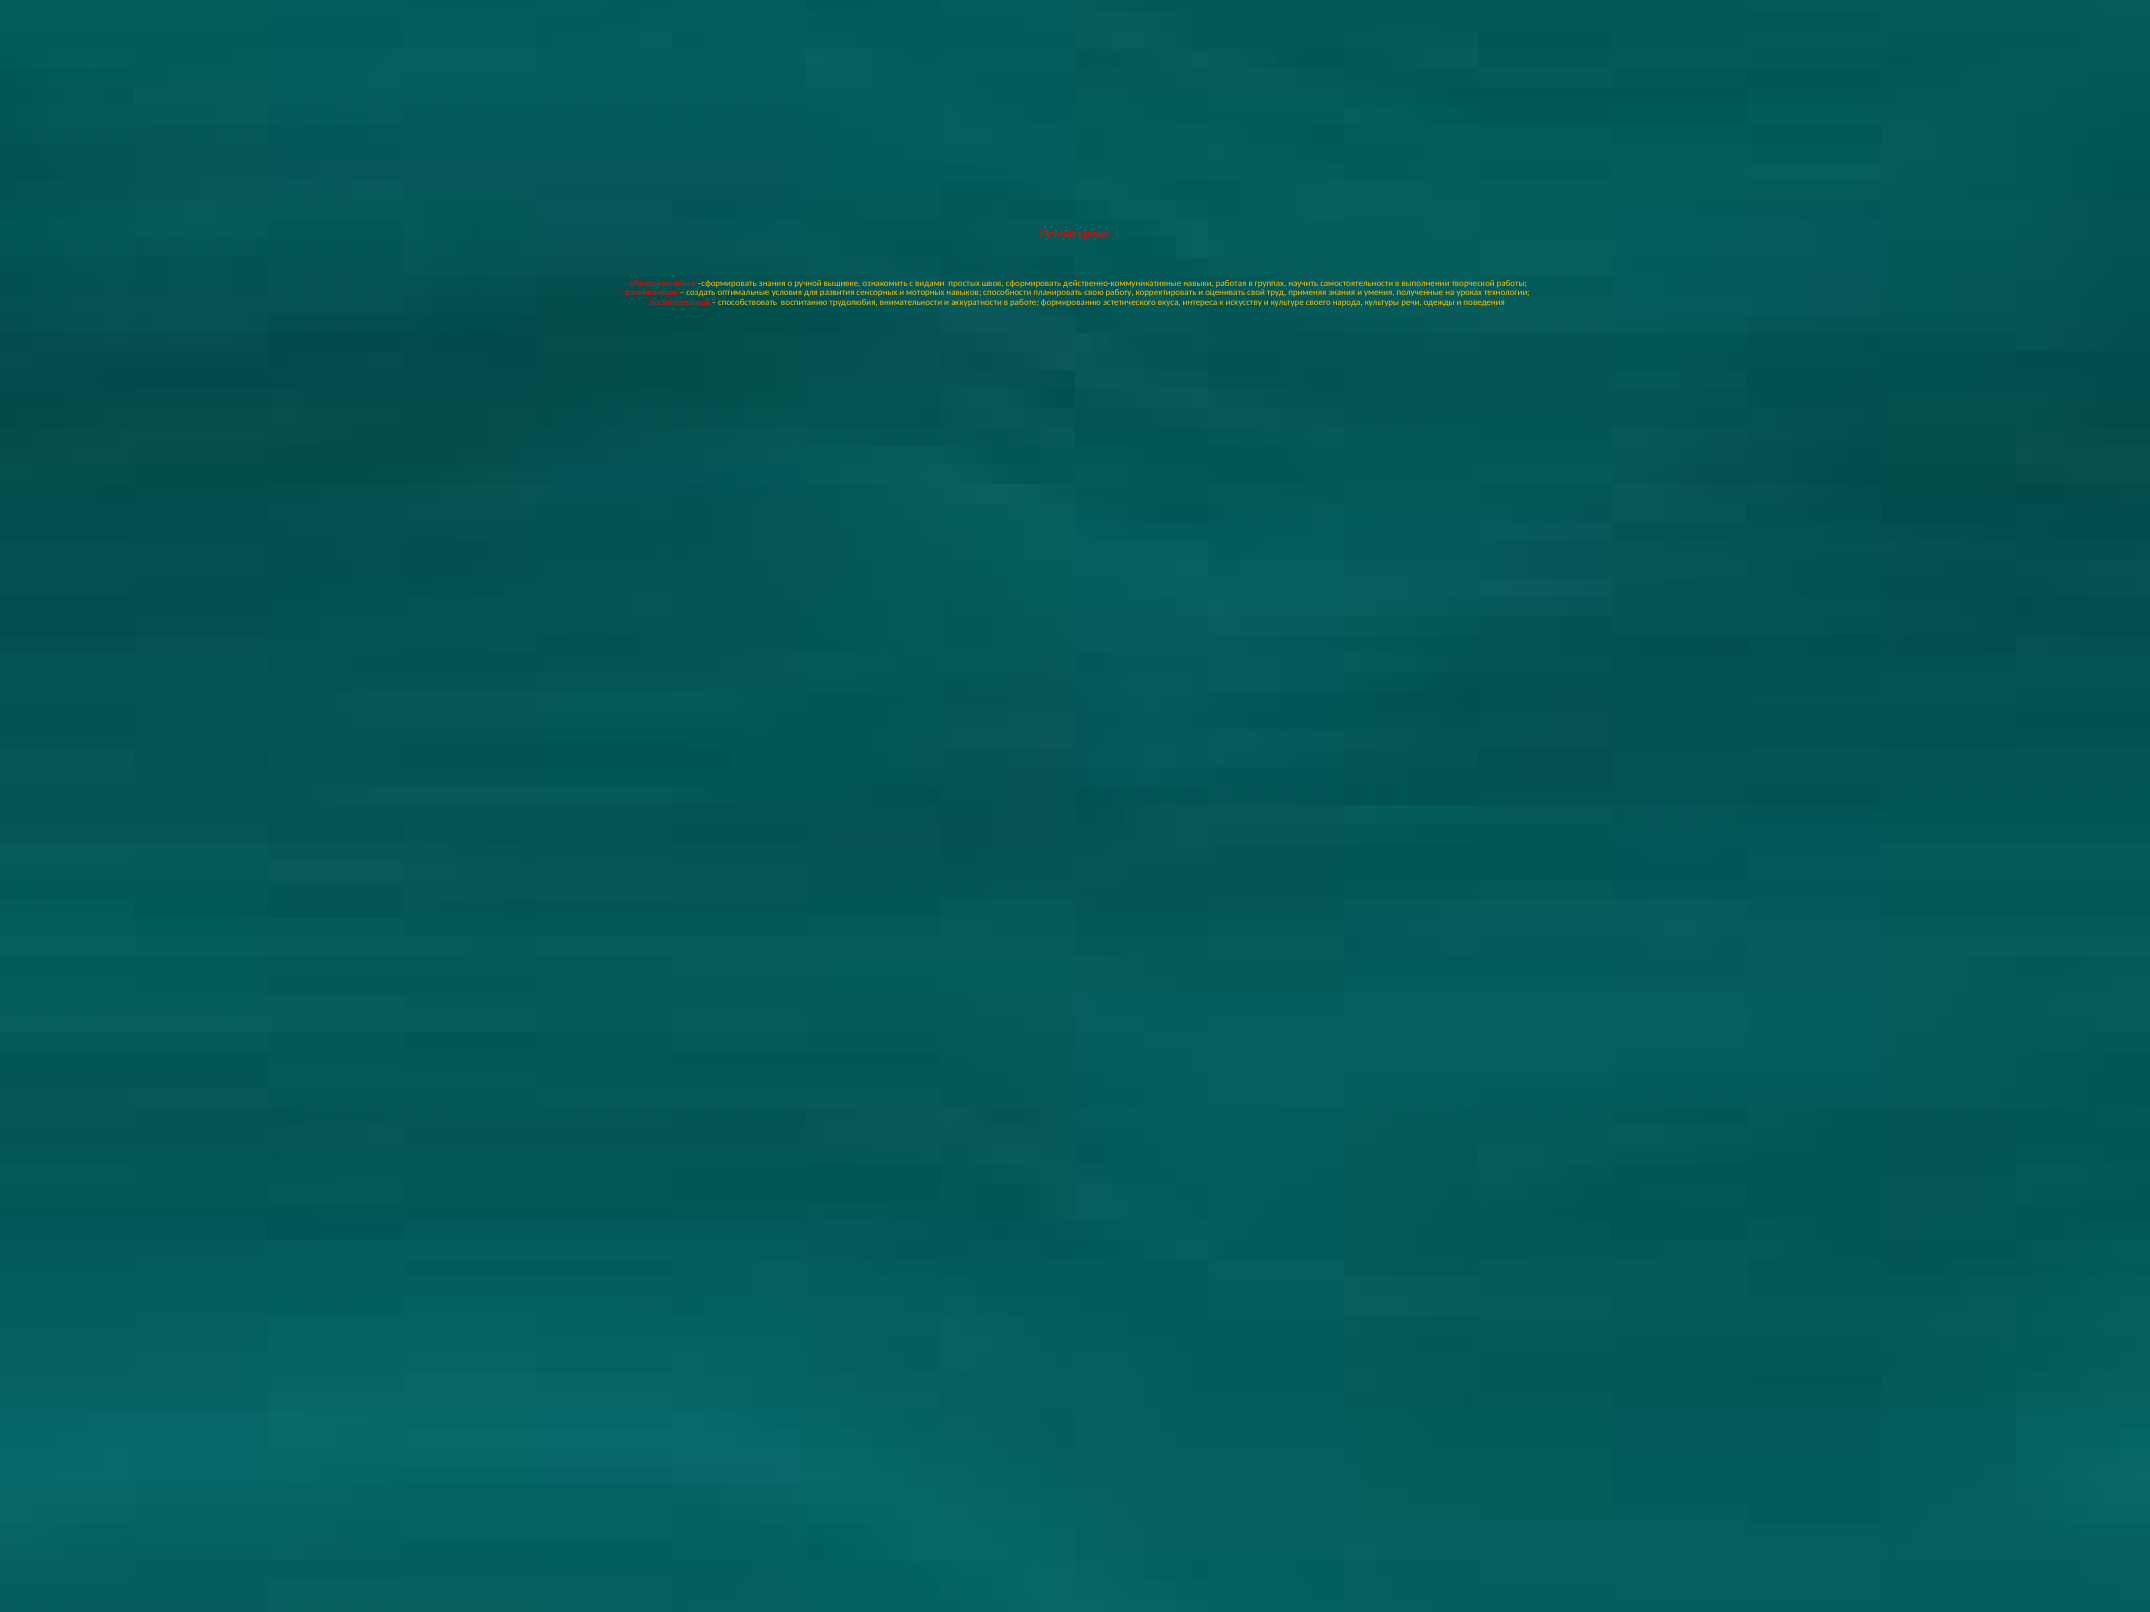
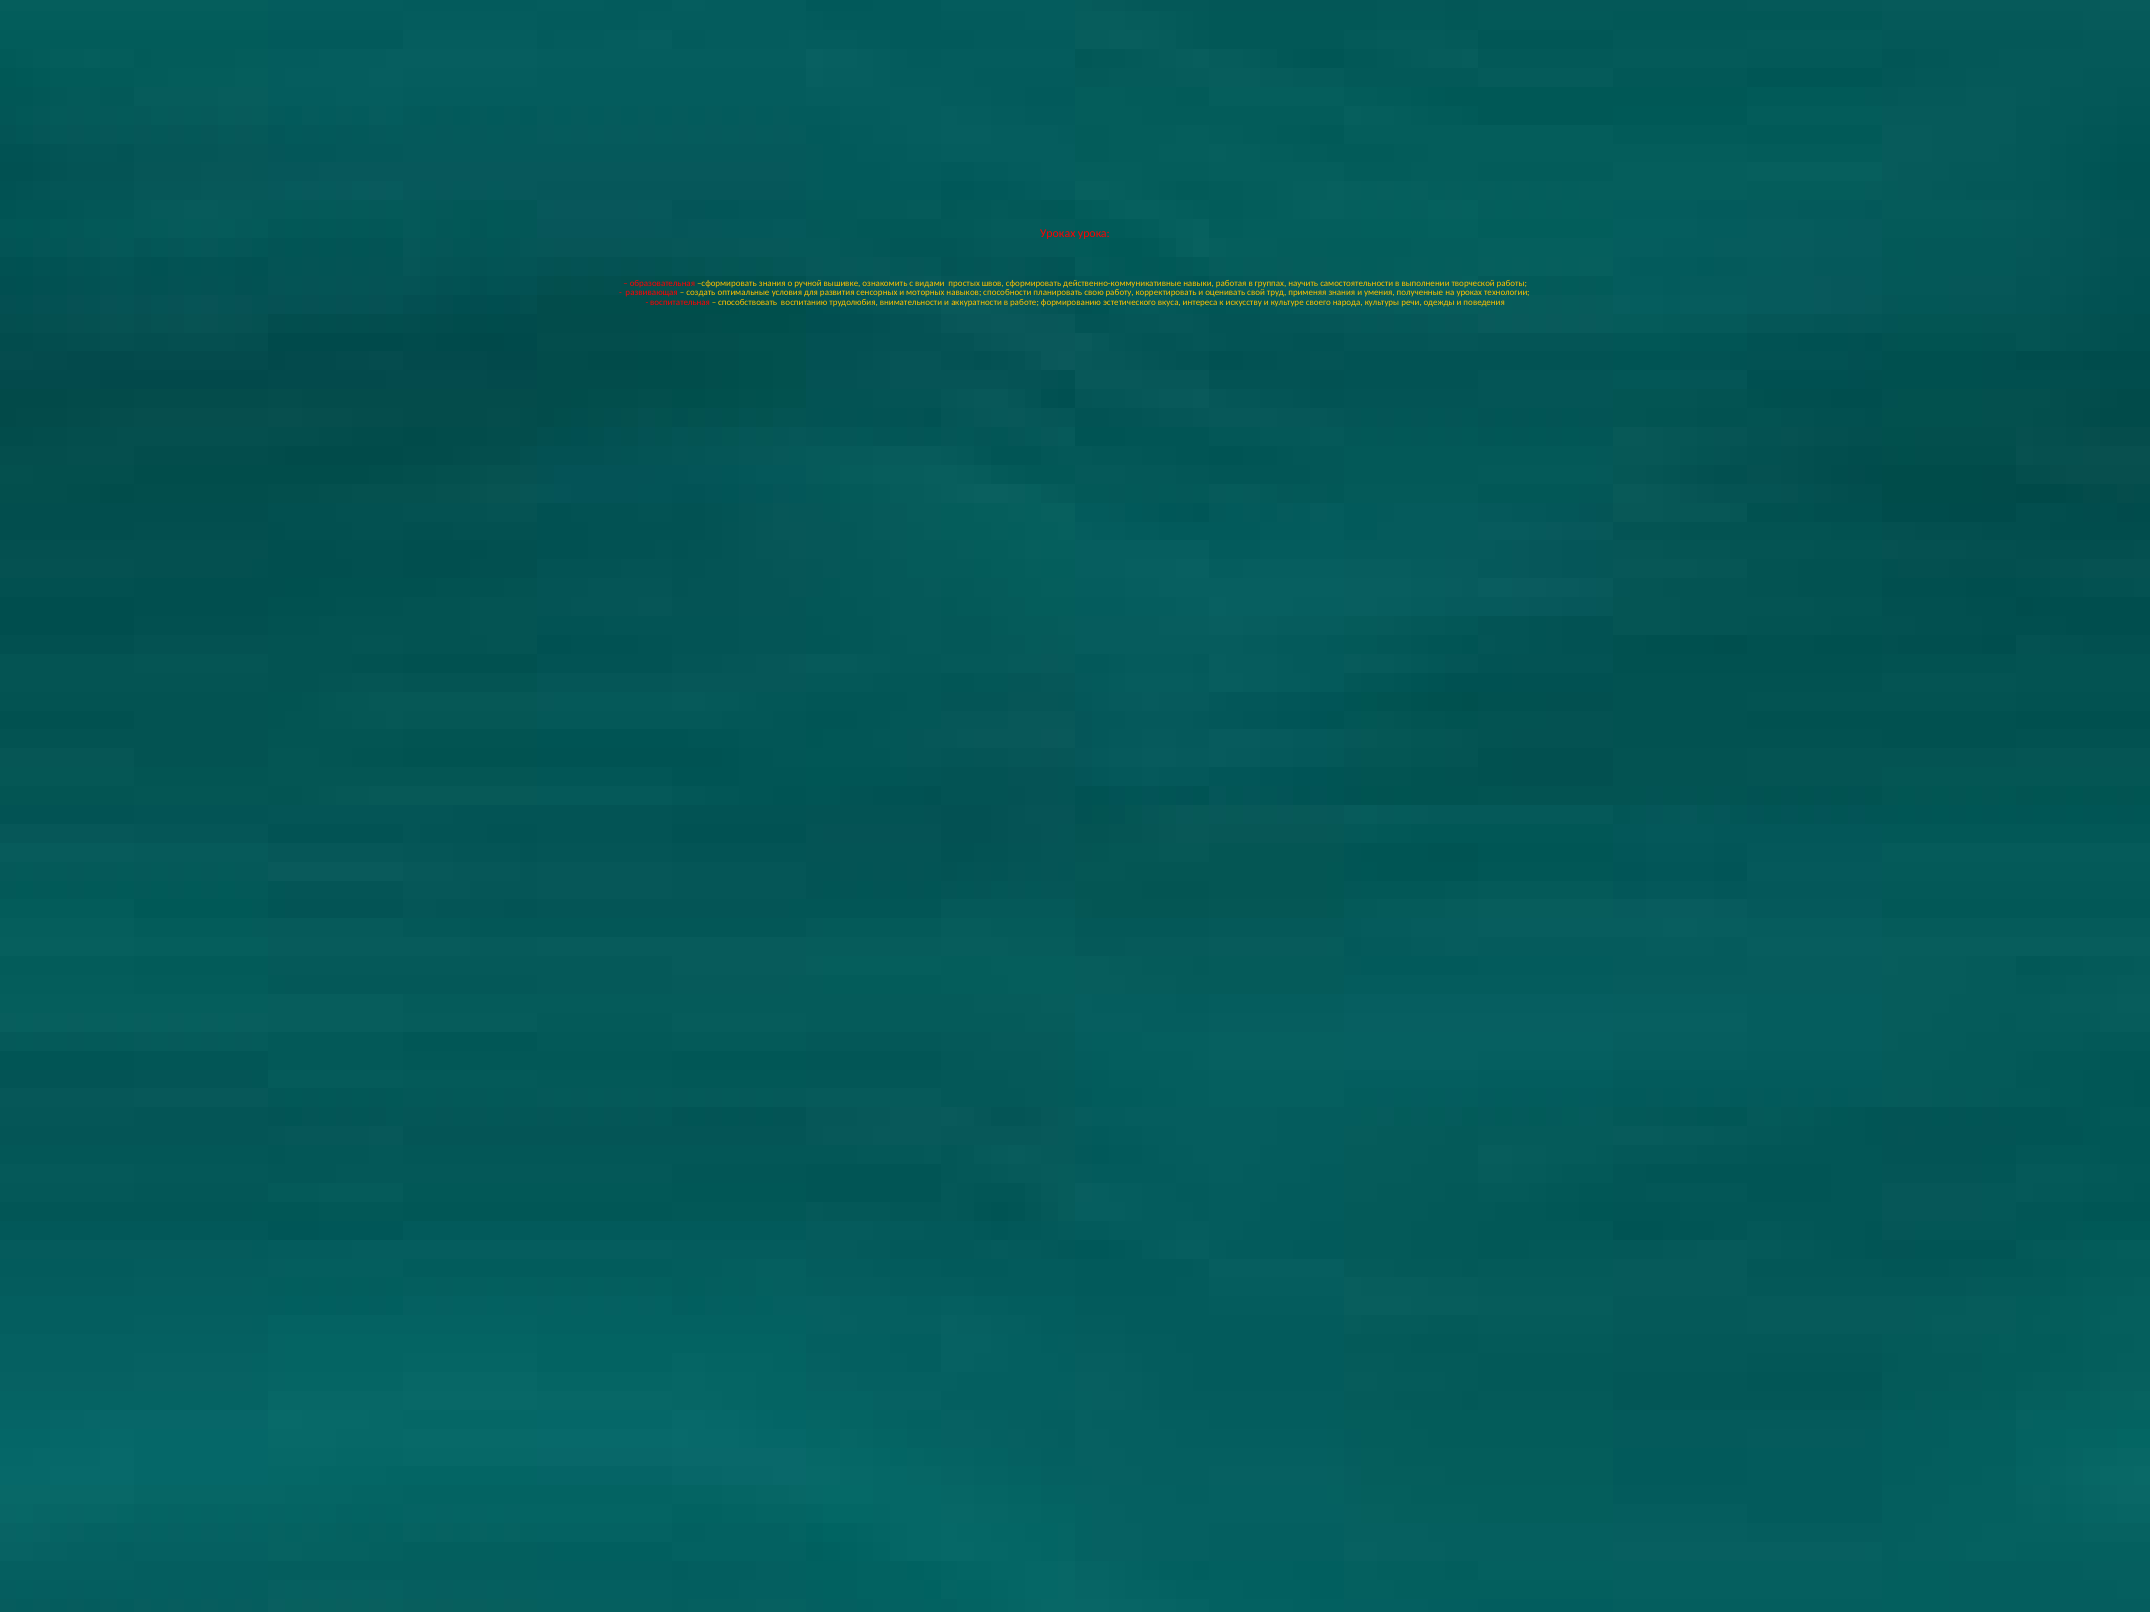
Ручной at (1058, 234): Ручной -> Уроках
